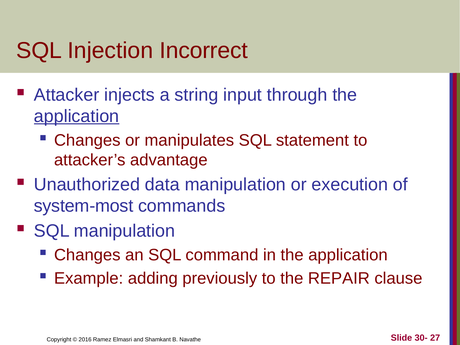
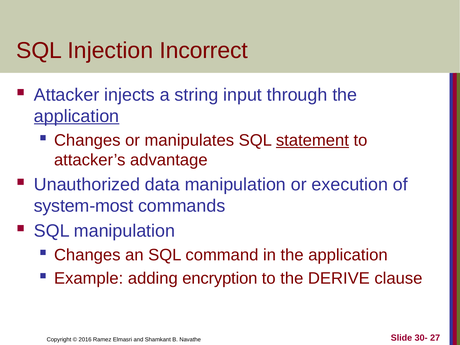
statement underline: none -> present
previously: previously -> encryption
REPAIR: REPAIR -> DERIVE
